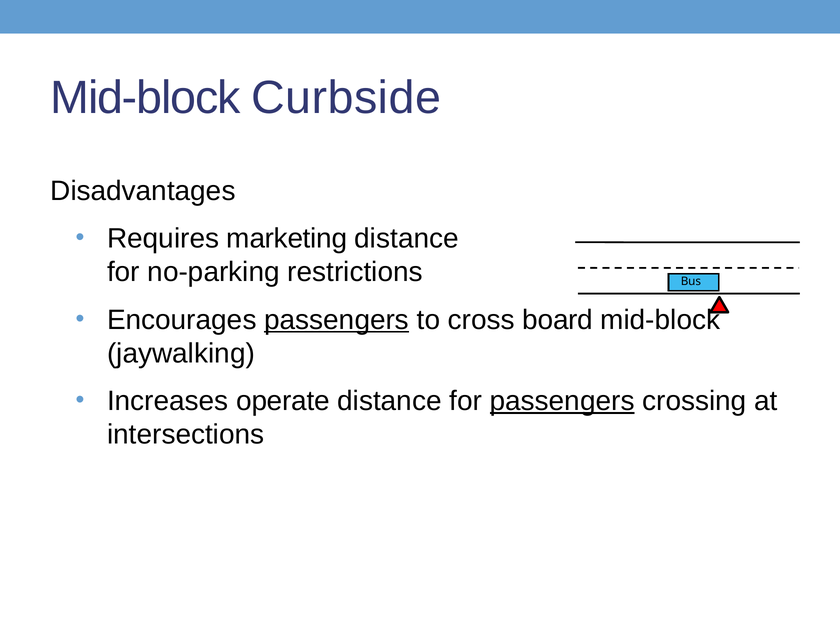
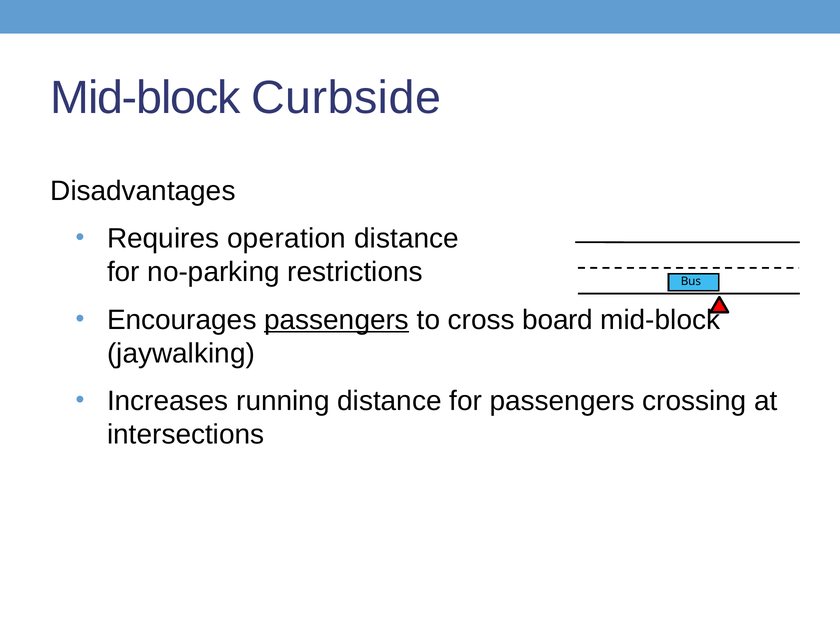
marketing: marketing -> operation
operate: operate -> running
passengers at (562, 401) underline: present -> none
